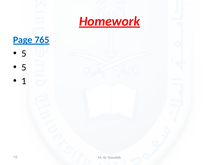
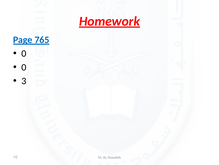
5 at (24, 53): 5 -> 0
5 at (24, 67): 5 -> 0
1: 1 -> 3
